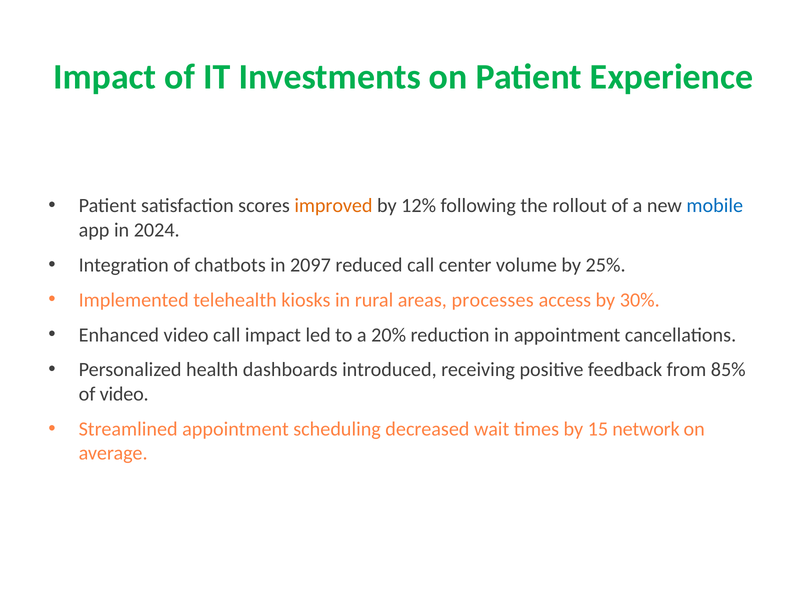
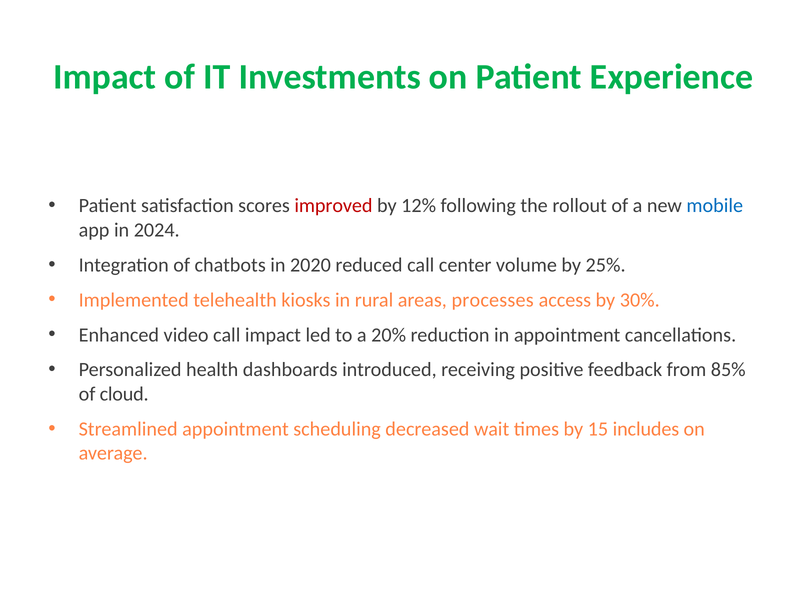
improved colour: orange -> red
2097: 2097 -> 2020
of video: video -> cloud
network: network -> includes
